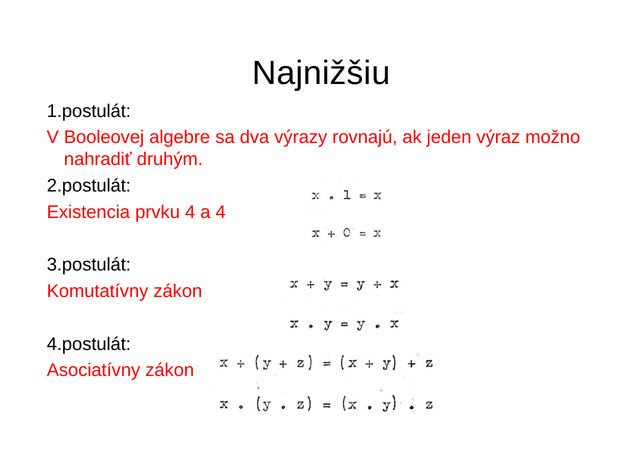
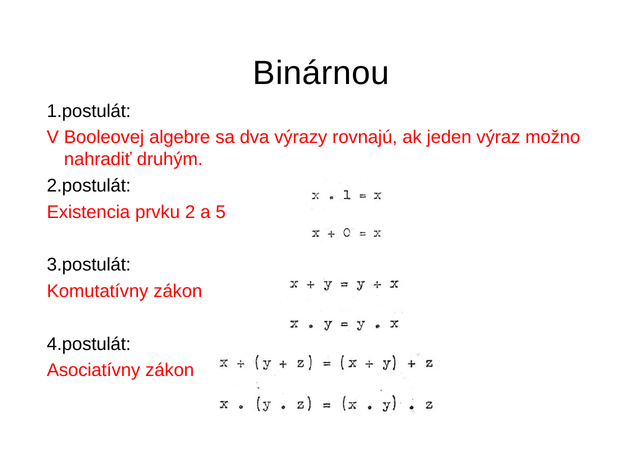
Najnižšiu: Najnižšiu -> Binárnou
prvku 4: 4 -> 2
a 4: 4 -> 5
